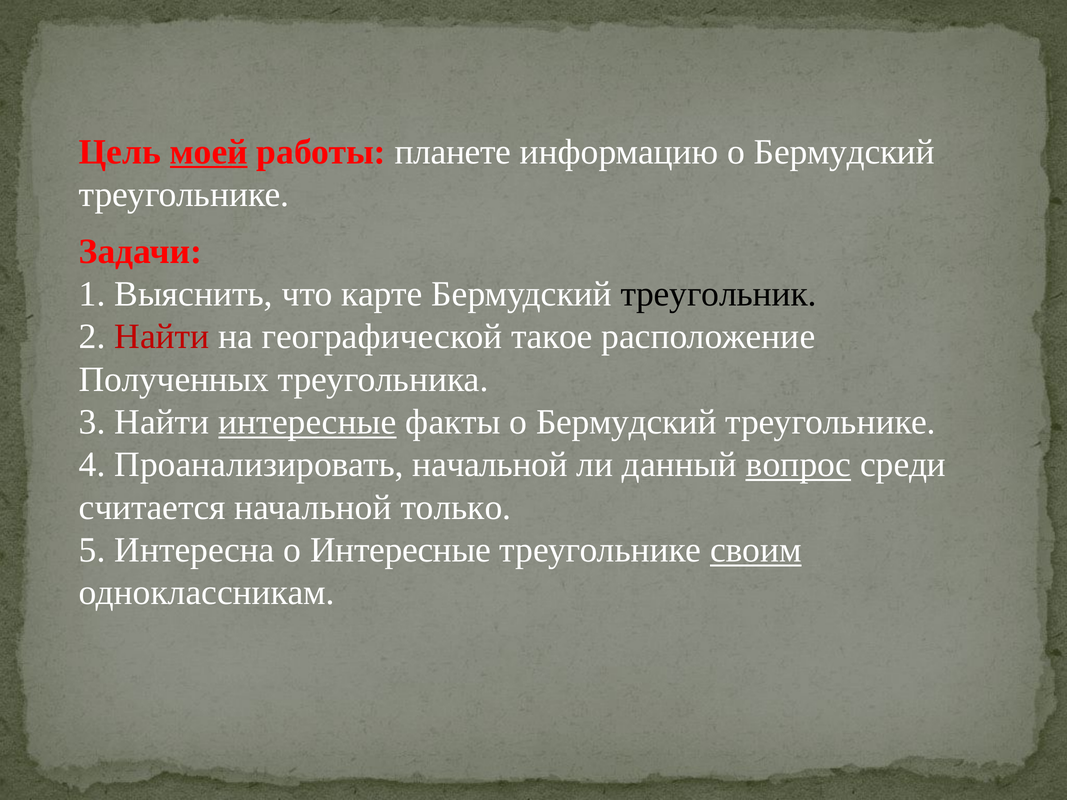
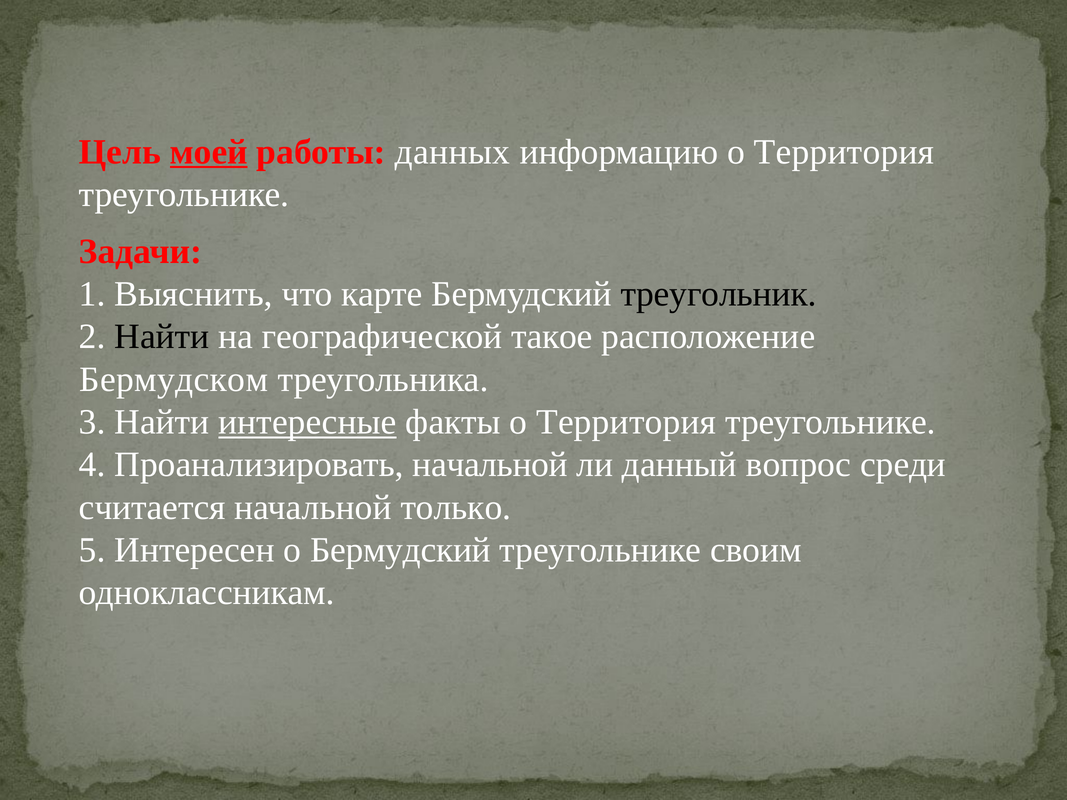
планете: планете -> данных
информацию о Бермудский: Бермудский -> Территория
Найти at (162, 337) colour: red -> black
Полученных: Полученных -> Бермудском
факты о Бермудский: Бермудский -> Территория
вопрос underline: present -> none
Интересна: Интересна -> Интересен
о Интересные: Интересные -> Бермудский
своим underline: present -> none
